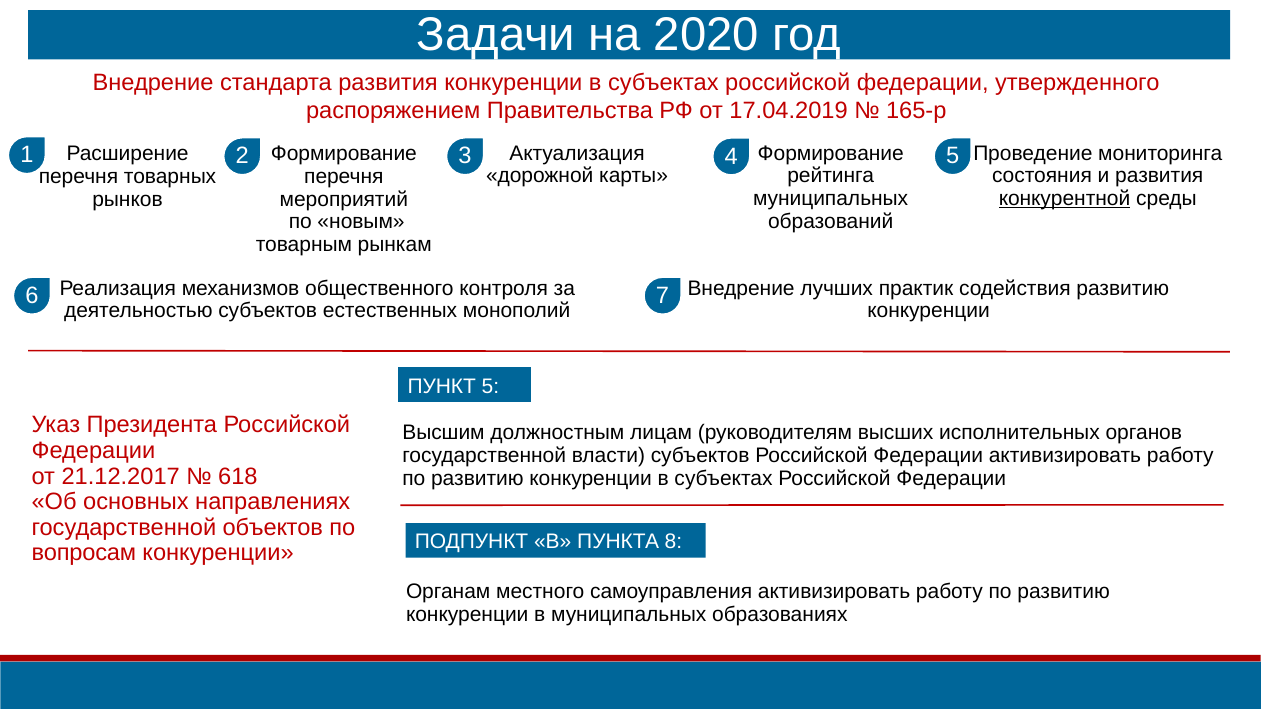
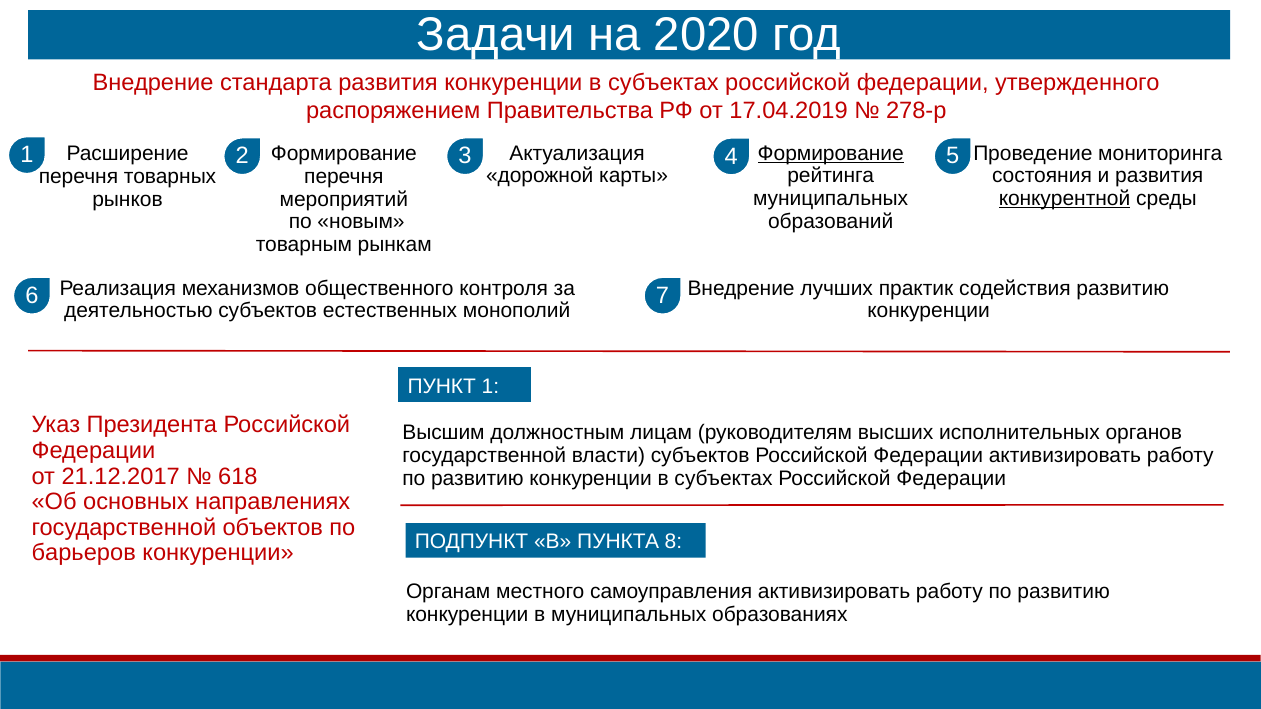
165-р: 165-р -> 278-р
Формирование at (831, 153) underline: none -> present
ПУНКТ 5: 5 -> 1
вопросам: вопросам -> барьеров
